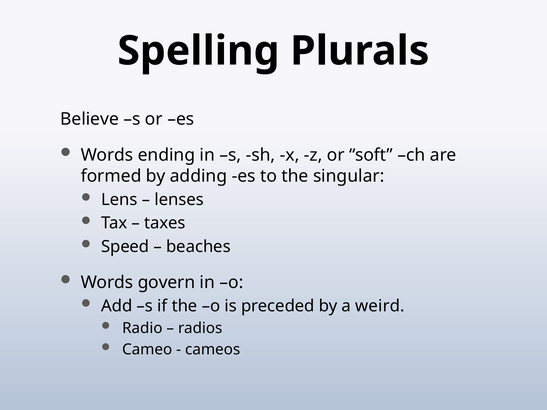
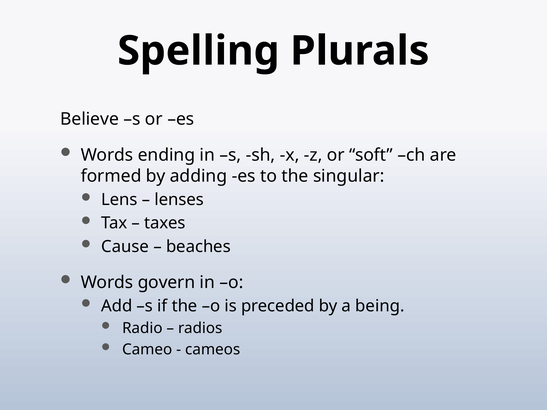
Speed: Speed -> Cause
weird: weird -> being
